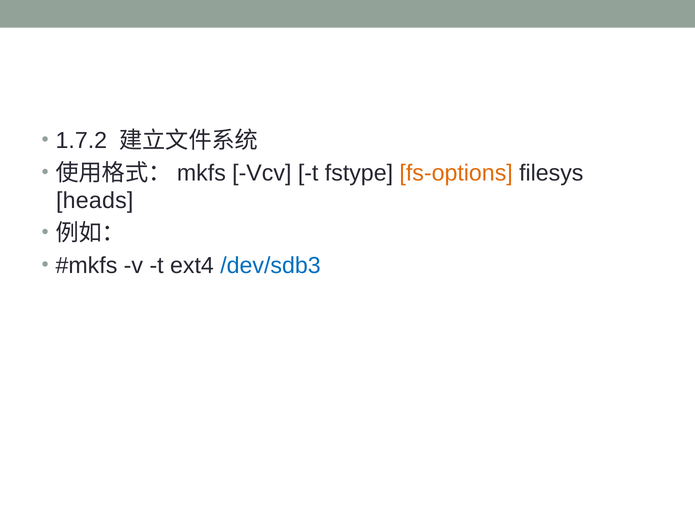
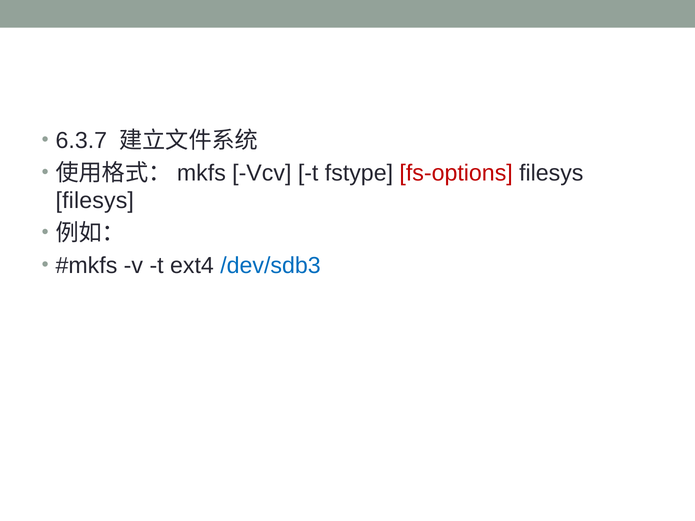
1.7.2: 1.7.2 -> 6.3.7
fs-options colour: orange -> red
heads at (95, 201): heads -> filesys
